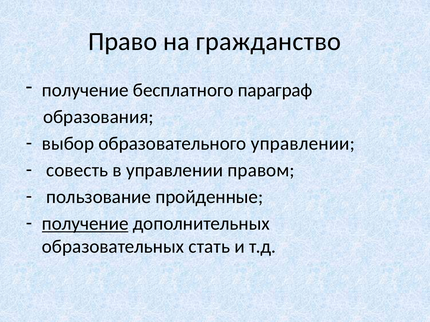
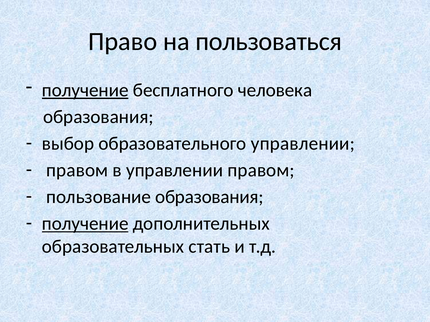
гражданство: гражданство -> пользоваться
получение at (85, 90) underline: none -> present
параграф: параграф -> человека
совесть at (77, 171): совесть -> правом
пользование пройденные: пройденные -> образования
